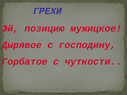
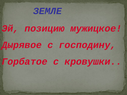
ГРЕХИ: ГРЕХИ -> ЗЕМЛЕ
чуткости: чуткости -> кровушки
